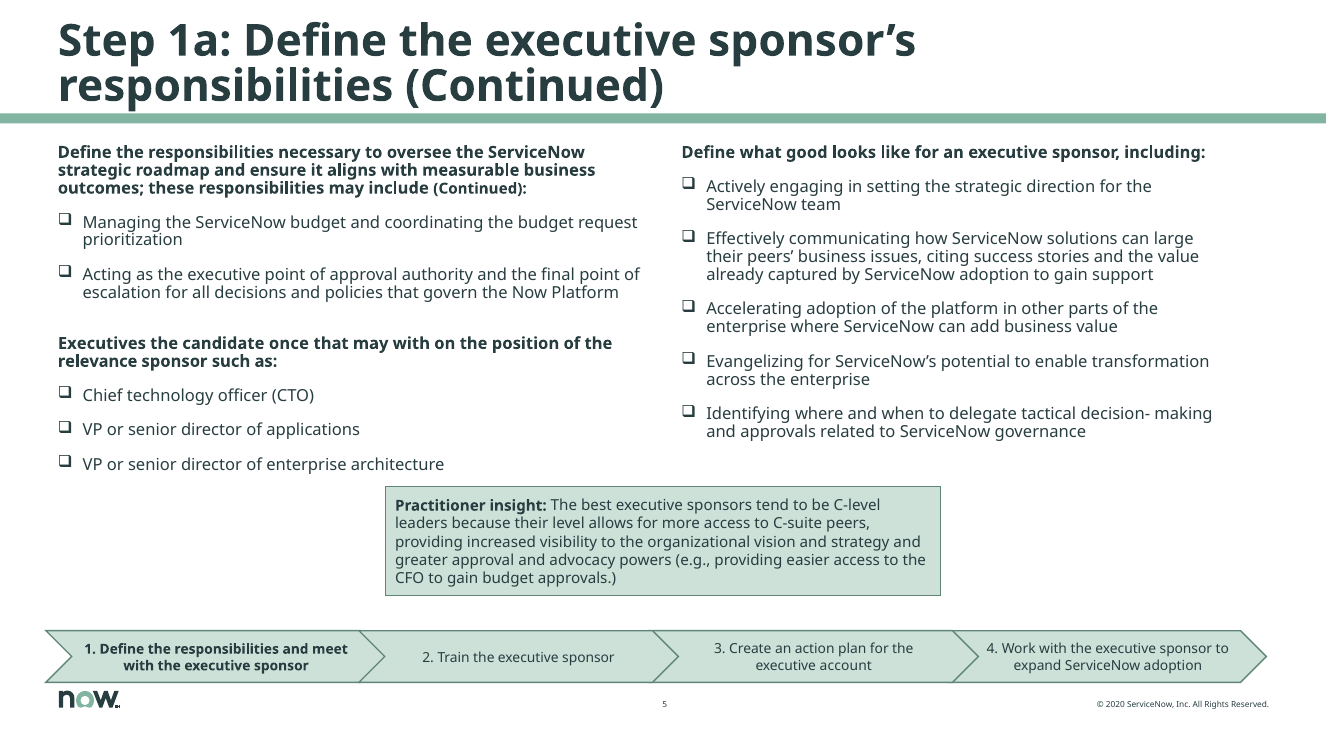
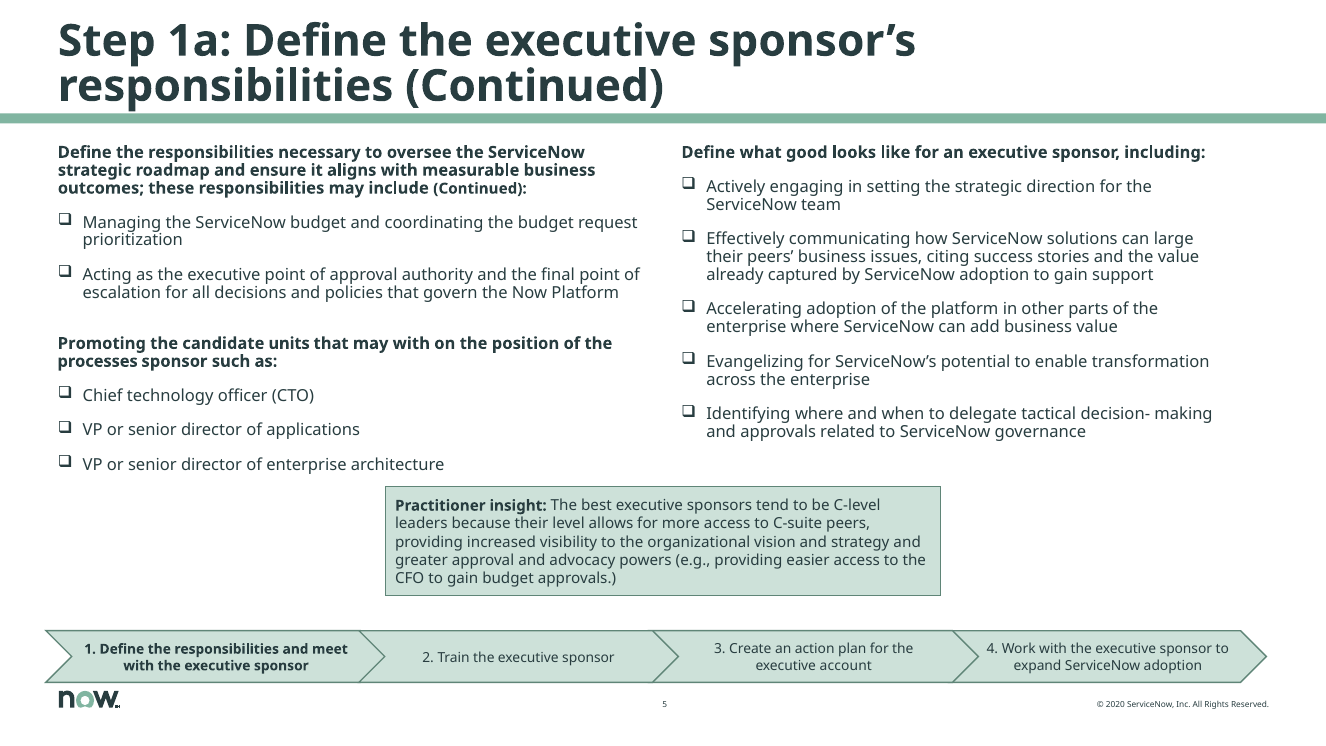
Executives: Executives -> Promoting
once: once -> units
relevance: relevance -> processes
